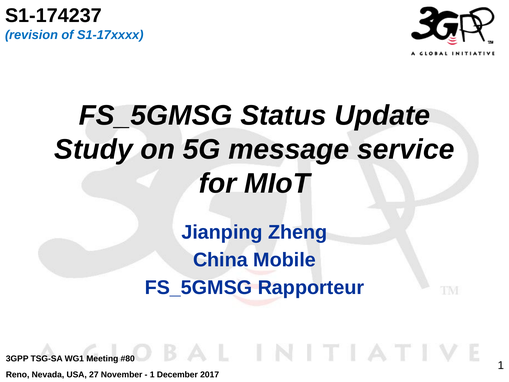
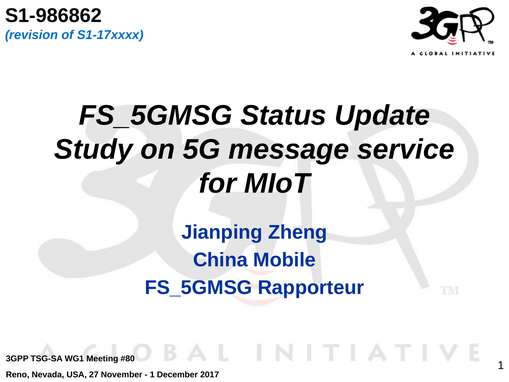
S1-174237: S1-174237 -> S1-986862
